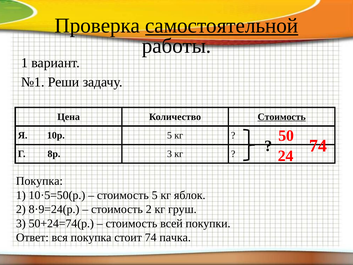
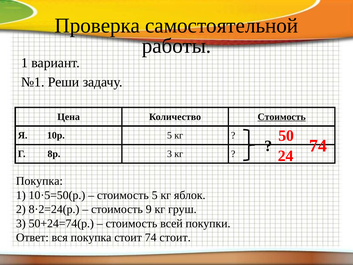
самостоятельной underline: present -> none
8·9=24(р: 8·9=24(р -> 8·2=24(р
стоимость 2: 2 -> 9
74 пачка: пачка -> стоит
